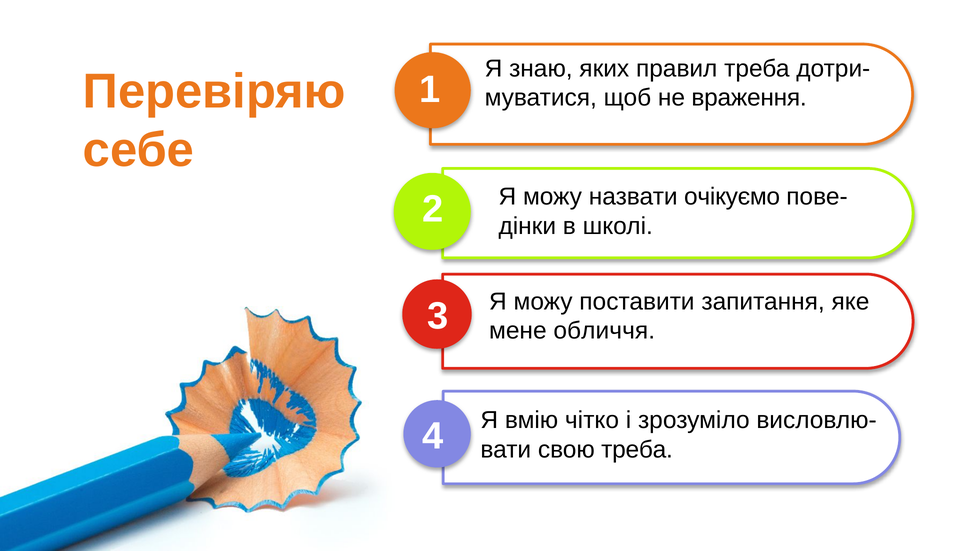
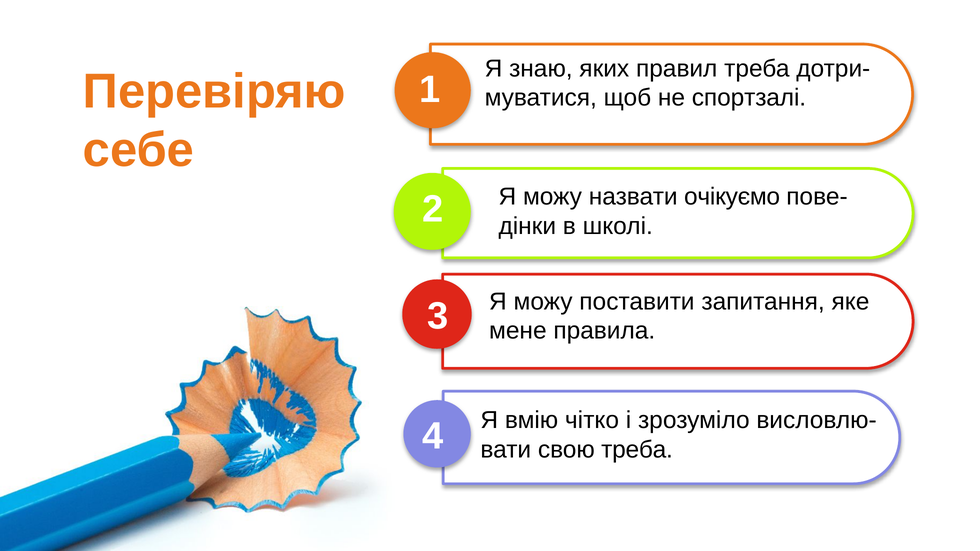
враження: враження -> спортзалі
обличчя: обличчя -> правила
